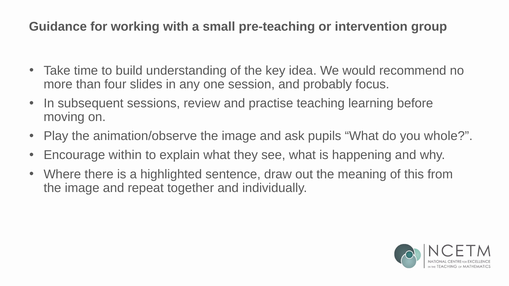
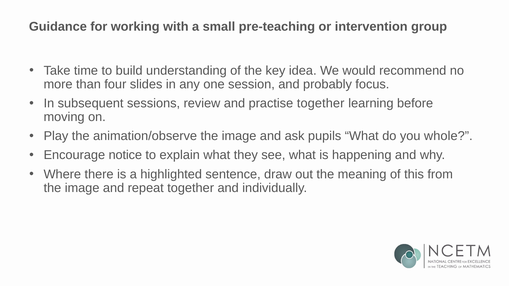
practise teaching: teaching -> together
within: within -> notice
